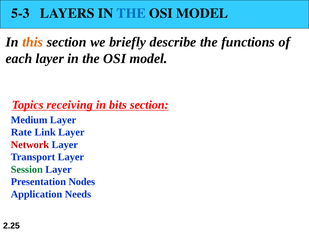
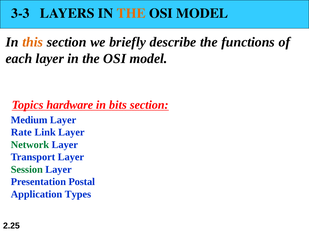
5-3: 5-3 -> 3-3
THE at (131, 13) colour: blue -> orange
receiving: receiving -> hardware
Network colour: red -> green
Nodes: Nodes -> Postal
Needs: Needs -> Types
